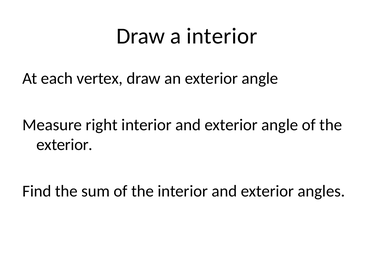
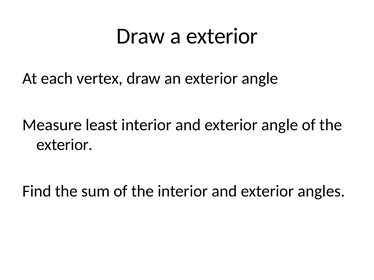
a interior: interior -> exterior
right: right -> least
